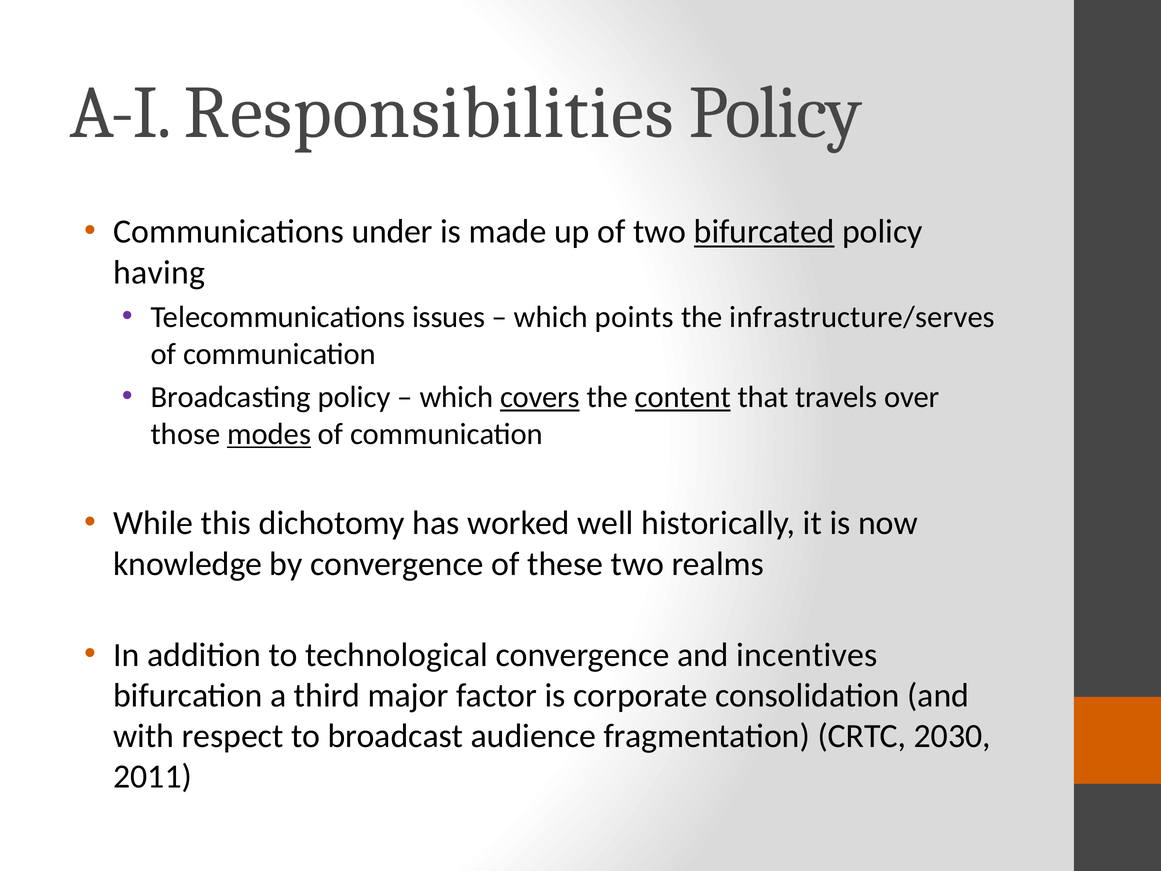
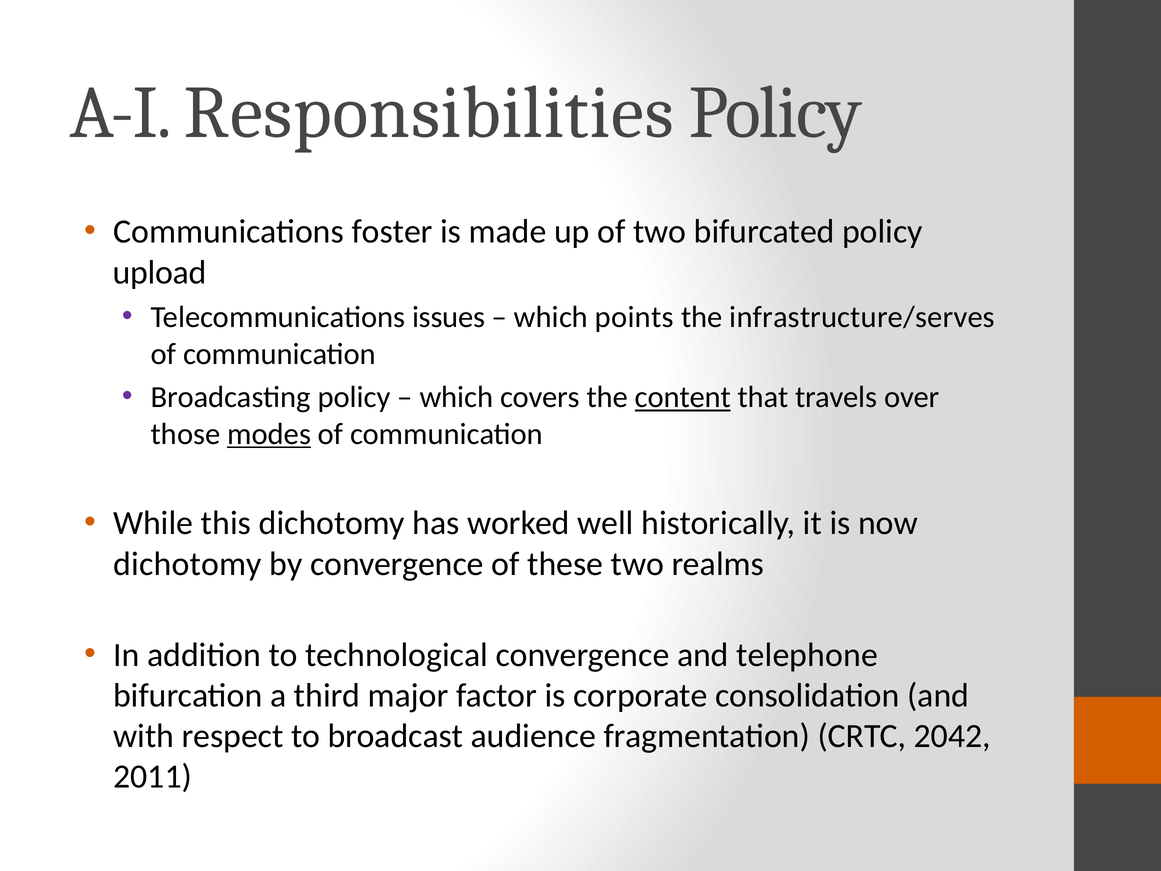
under: under -> foster
bifurcated underline: present -> none
having: having -> upload
covers underline: present -> none
knowledge at (188, 564): knowledge -> dichotomy
incentives: incentives -> telephone
2030: 2030 -> 2042
